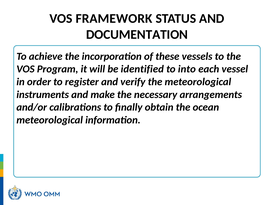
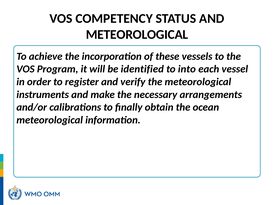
FRAMEWORK: FRAMEWORK -> COMPETENCY
DOCUMENTATION at (137, 35): DOCUMENTATION -> METEOROLOGICAL
